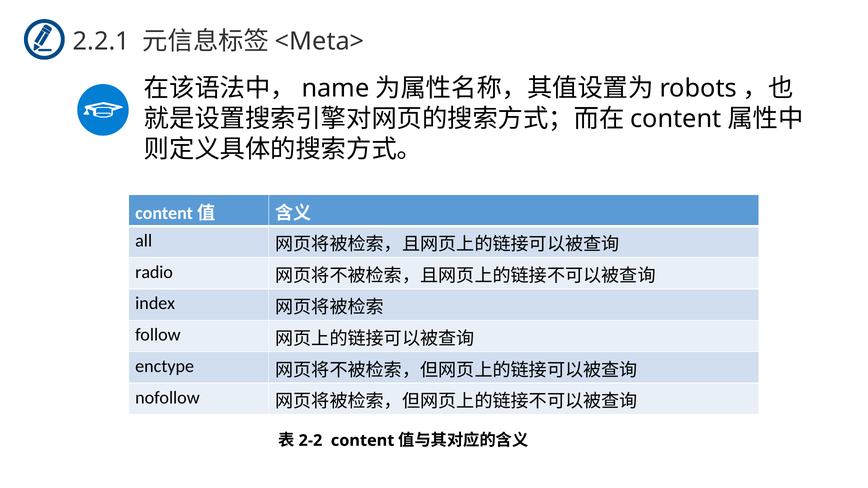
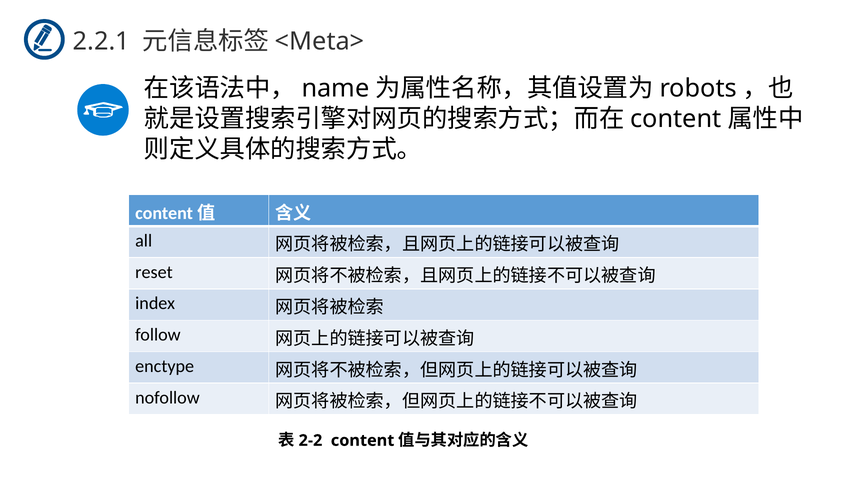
radio: radio -> reset
